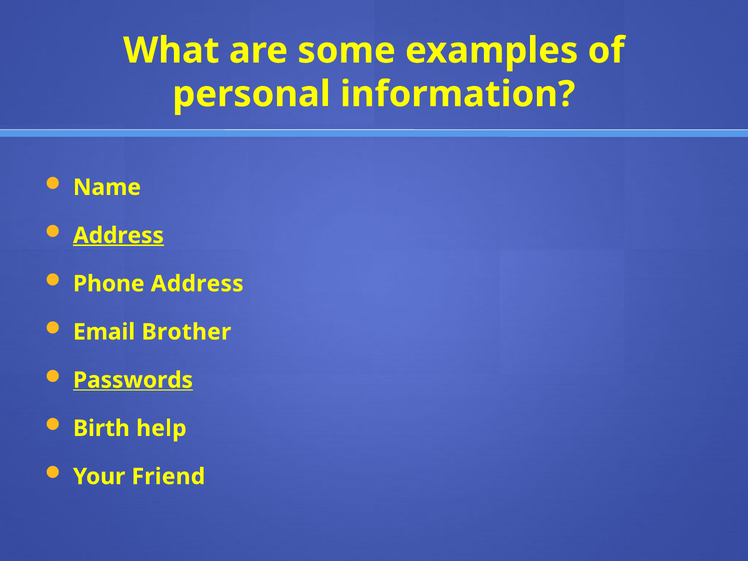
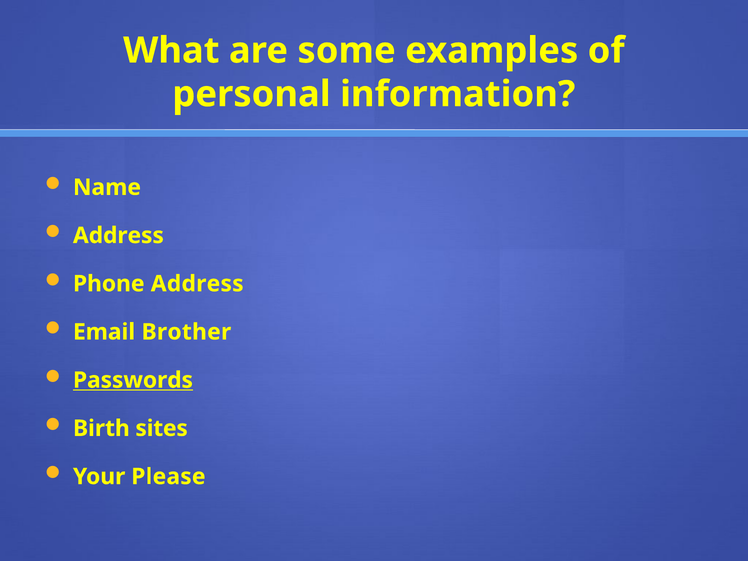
Address at (118, 236) underline: present -> none
help: help -> sites
Friend: Friend -> Please
